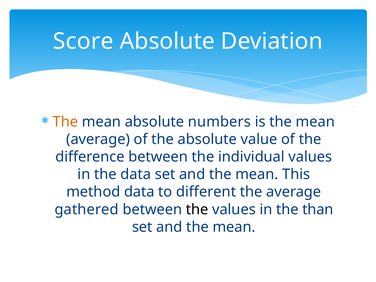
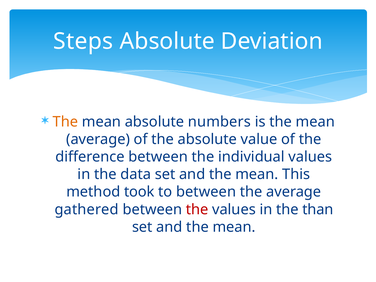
Score: Score -> Steps
method data: data -> took
to different: different -> between
the at (197, 209) colour: black -> red
